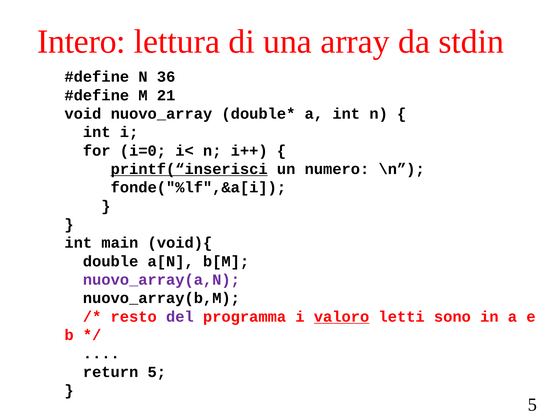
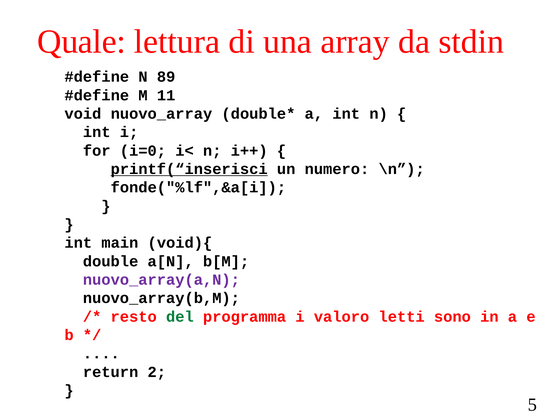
Intero: Intero -> Quale
36: 36 -> 89
21: 21 -> 11
del colour: purple -> green
valoro underline: present -> none
return 5: 5 -> 2
